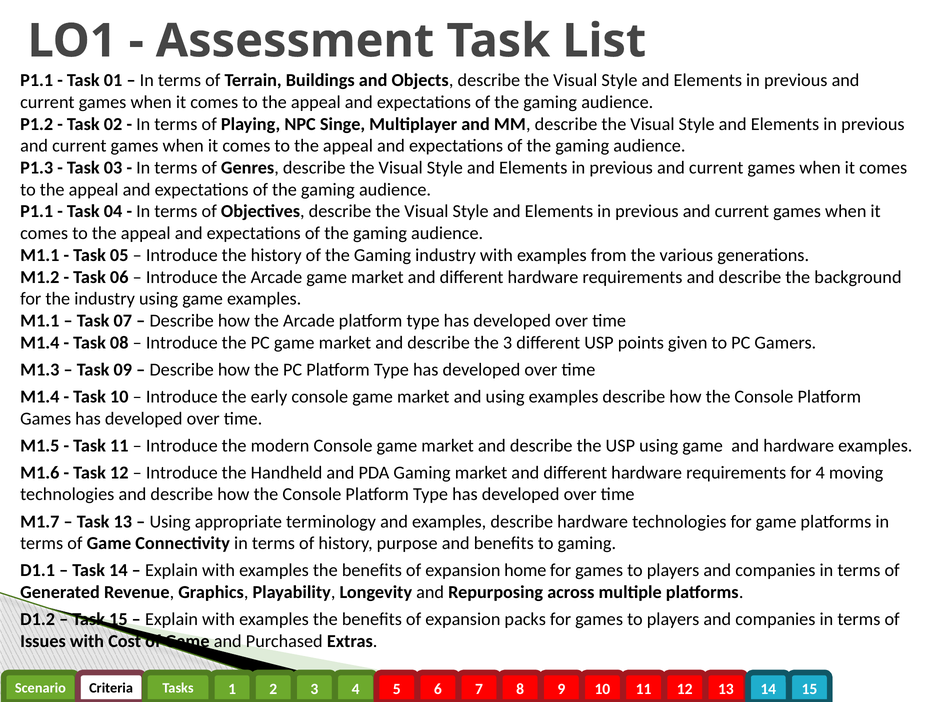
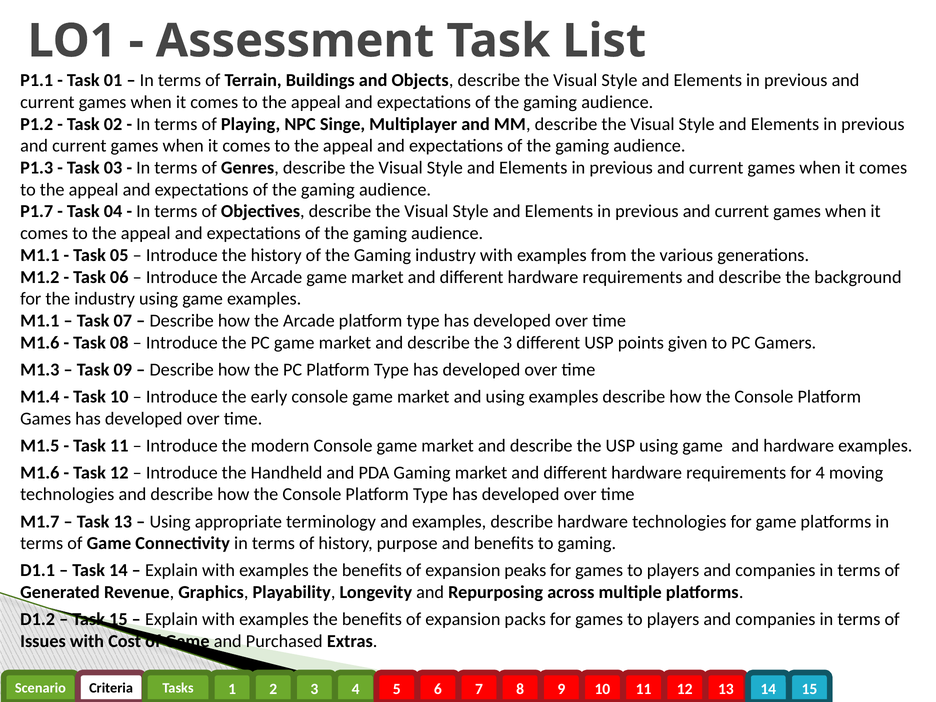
P1.1 at (37, 211): P1.1 -> P1.7
M1.4 at (40, 343): M1.4 -> M1.6
home: home -> peaks
